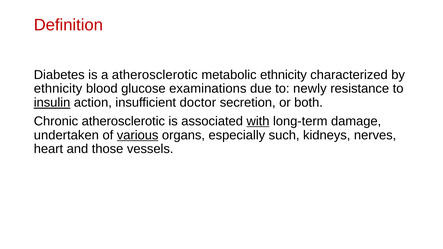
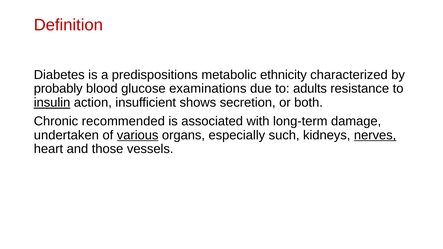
a atherosclerotic: atherosclerotic -> predispositions
ethnicity at (58, 89): ethnicity -> probably
newly: newly -> adults
doctor: doctor -> shows
Chronic atherosclerotic: atherosclerotic -> recommended
with underline: present -> none
nerves underline: none -> present
